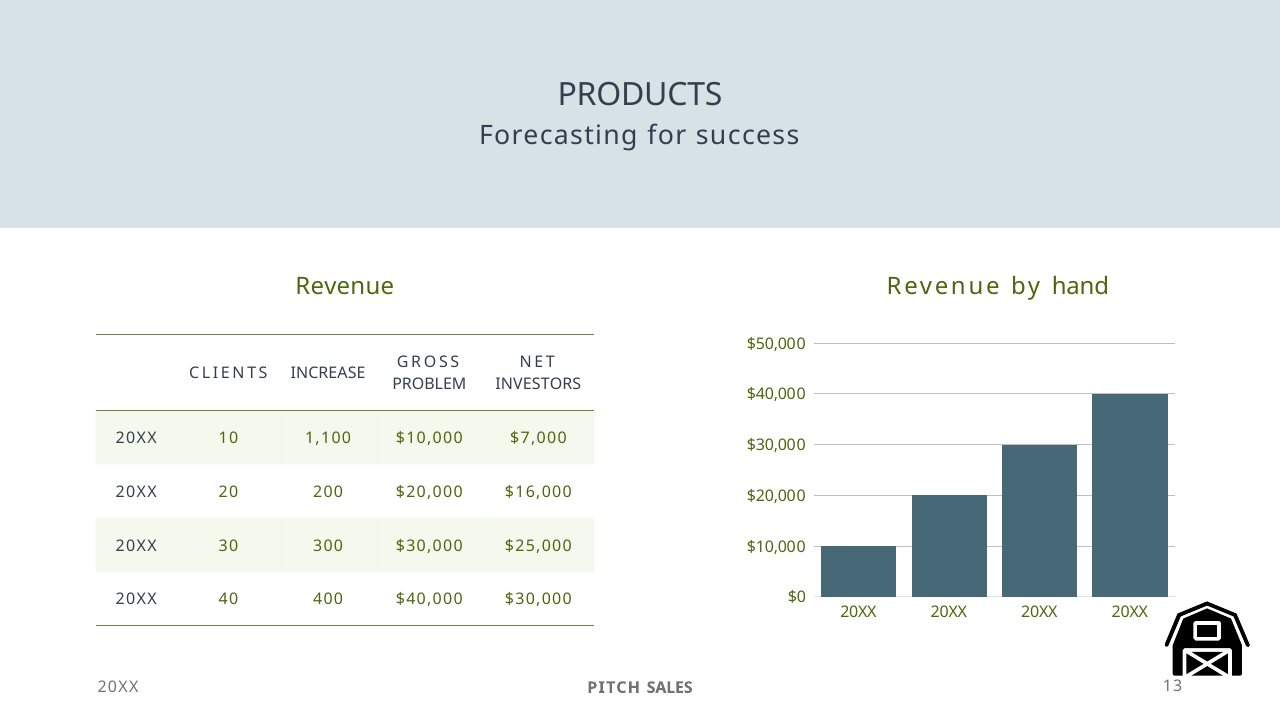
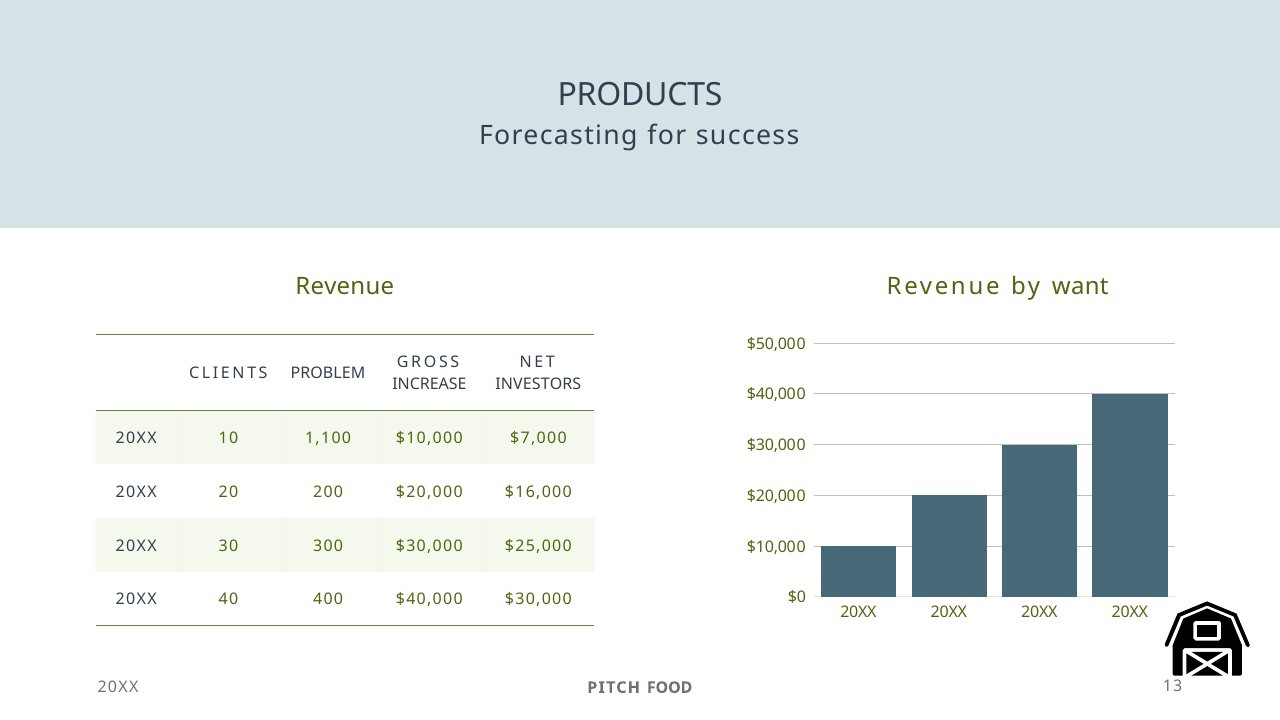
hand: hand -> want
INCREASE: INCREASE -> PROBLEM
PROBLEM: PROBLEM -> INCREASE
SALES: SALES -> FOOD
